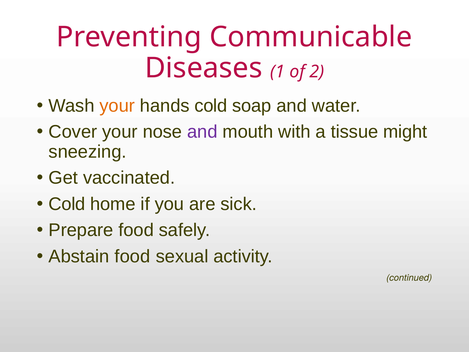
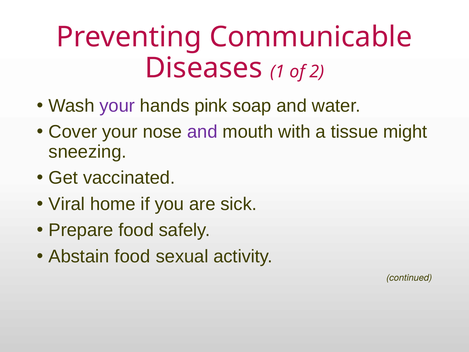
your at (117, 106) colour: orange -> purple
hands cold: cold -> pink
Cold at (67, 204): Cold -> Viral
